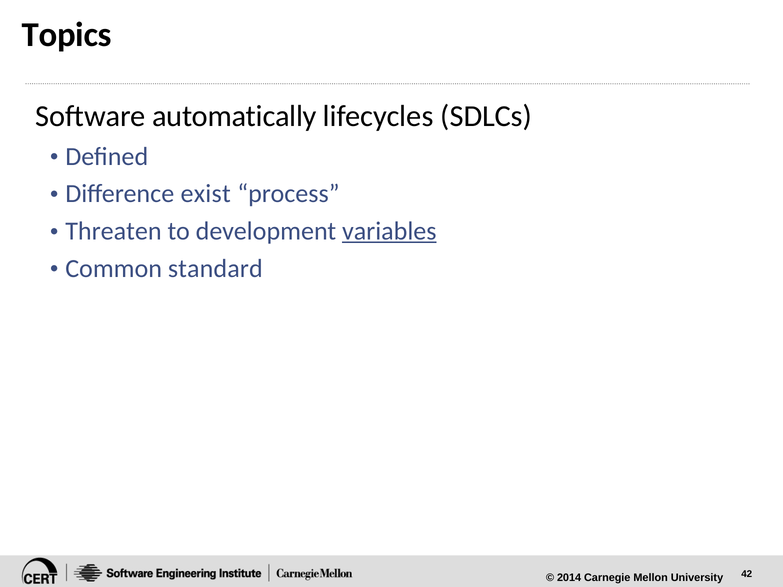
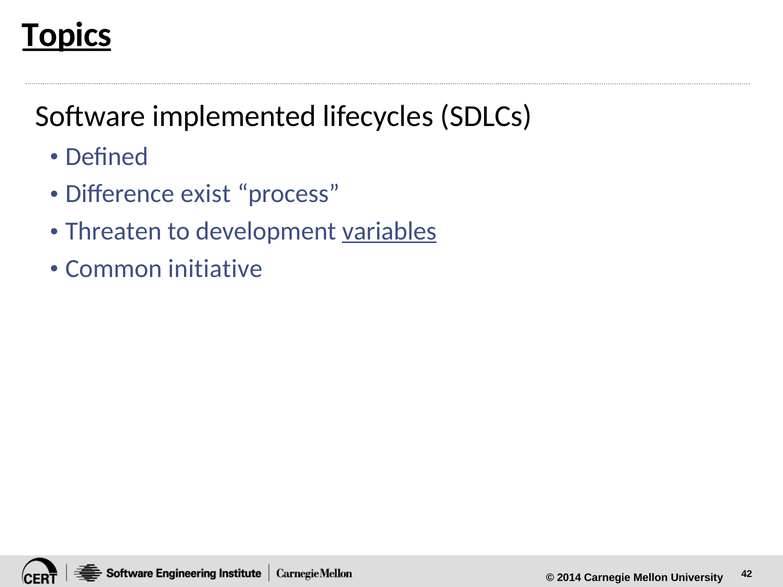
Topics underline: none -> present
automatically: automatically -> implemented
standard: standard -> initiative
